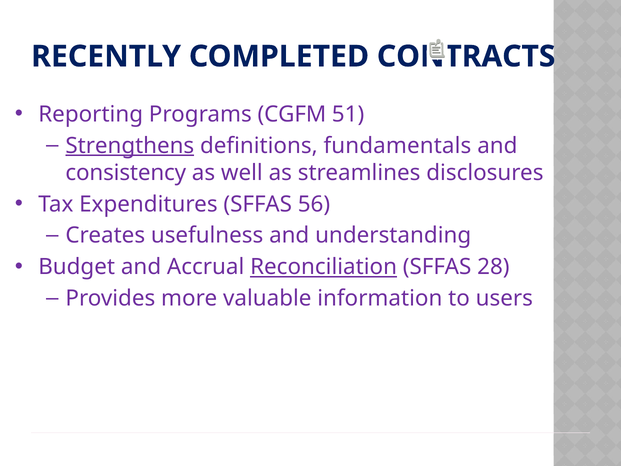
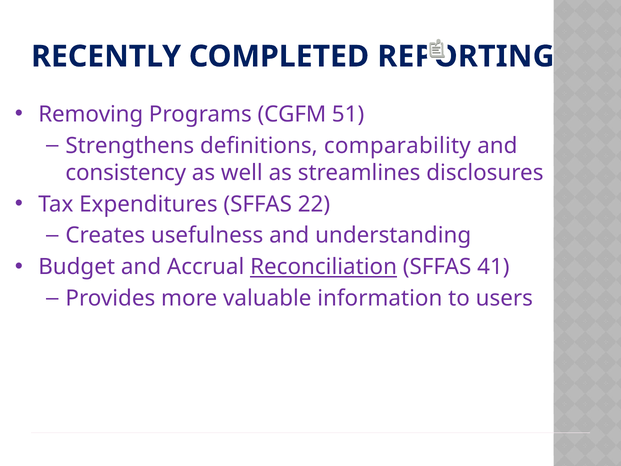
CONTRACTS: CONTRACTS -> REPORTING
Reporting: Reporting -> Removing
Strengthens underline: present -> none
fundamentals: fundamentals -> comparability
56: 56 -> 22
28: 28 -> 41
